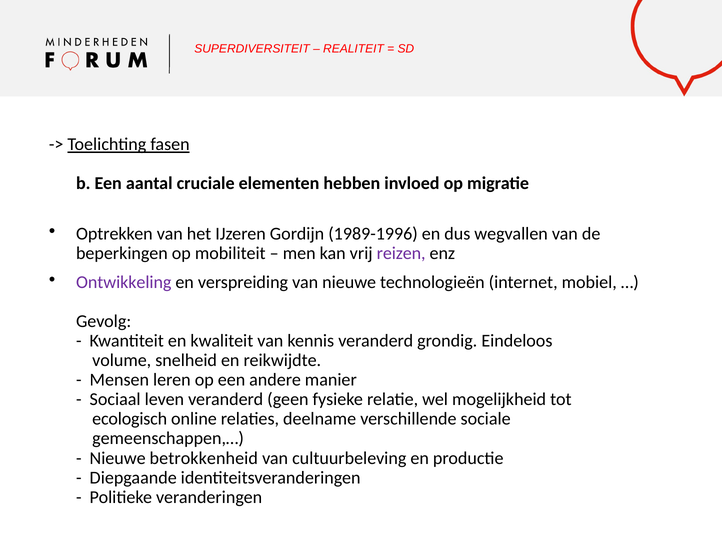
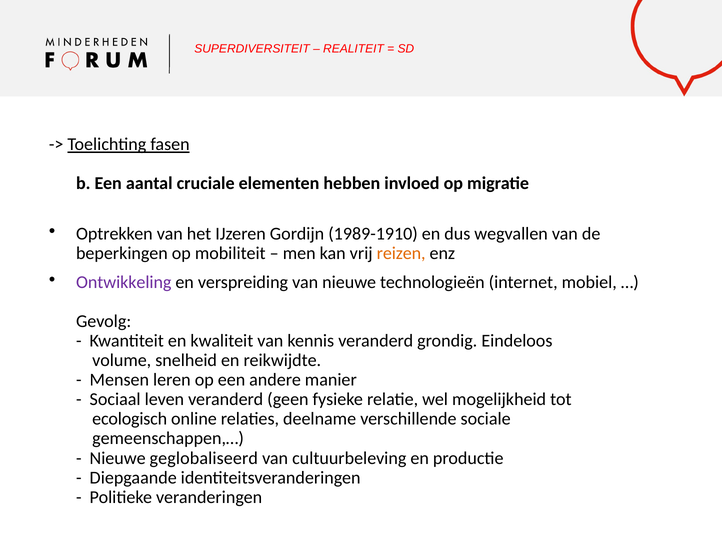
1989-1996: 1989-1996 -> 1989-1910
reizen colour: purple -> orange
betrokkenheid: betrokkenheid -> geglobaliseerd
